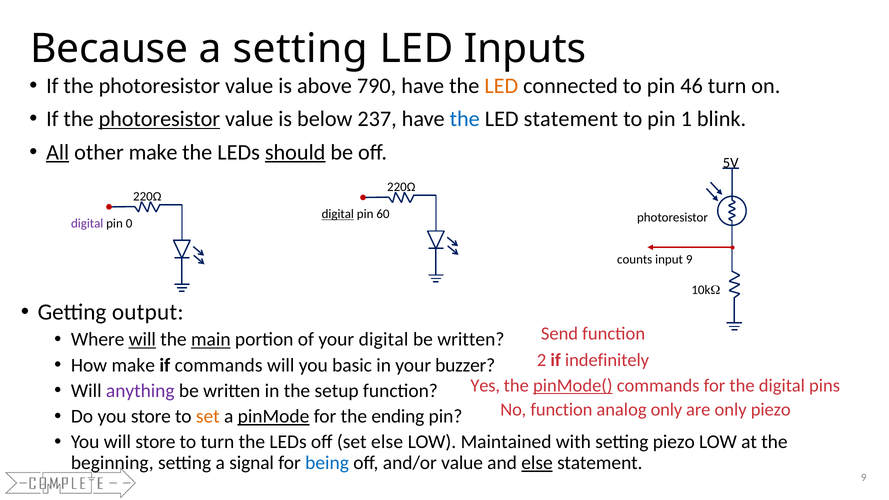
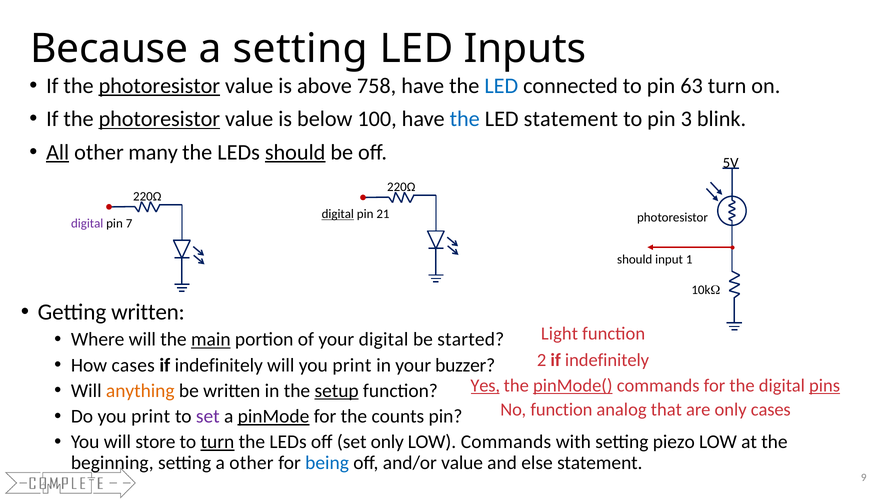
photoresistor at (159, 86) underline: none -> present
790: 790 -> 758
LED at (501, 86) colour: orange -> blue
46: 46 -> 63
237: 237 -> 100
1: 1 -> 3
other make: make -> many
60: 60 -> 21
0: 0 -> 7
counts at (635, 260): counts -> should
input 9: 9 -> 1
Getting output: output -> written
Send: Send -> Light
will at (142, 340) underline: present -> none
written at (471, 340): written -> started
How make: make -> cases
commands at (219, 365): commands -> indefinitely
will you basic: basic -> print
Yes underline: none -> present
pins underline: none -> present
anything colour: purple -> orange
setup underline: none -> present
analog only: only -> that
only piezo: piezo -> cases
Do you store: store -> print
set at (208, 416) colour: orange -> purple
ending: ending -> counts
turn at (217, 442) underline: none -> present
set else: else -> only
LOW Maintained: Maintained -> Commands
a signal: signal -> other
else at (537, 463) underline: present -> none
